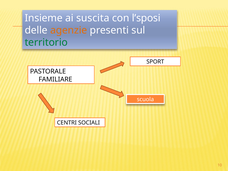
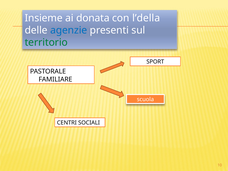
suscita: suscita -> donata
l’sposi: l’sposi -> l’della
agenzie colour: orange -> blue
